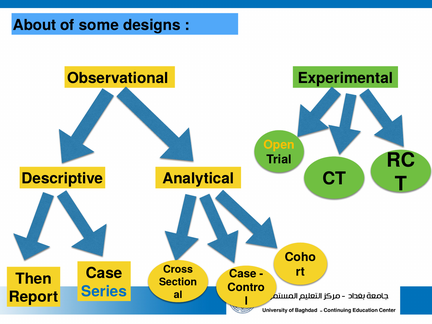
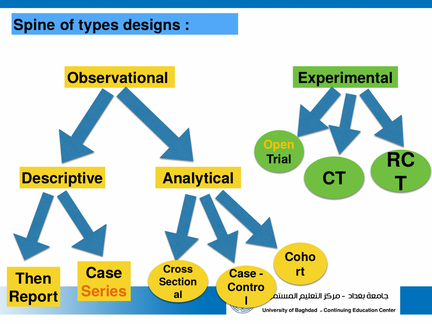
About: About -> Spine
some: some -> types
Series colour: blue -> orange
